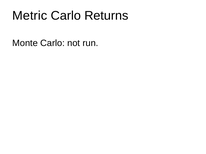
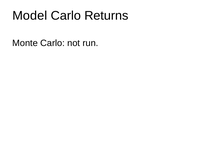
Metric: Metric -> Model
